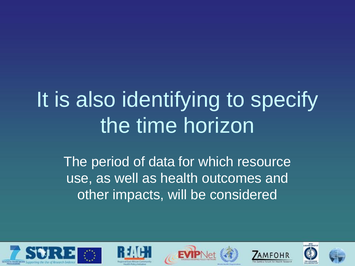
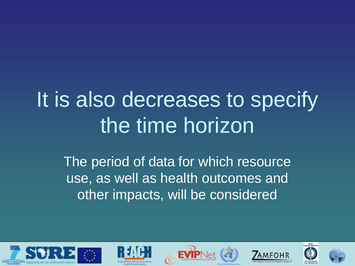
identifying: identifying -> decreases
